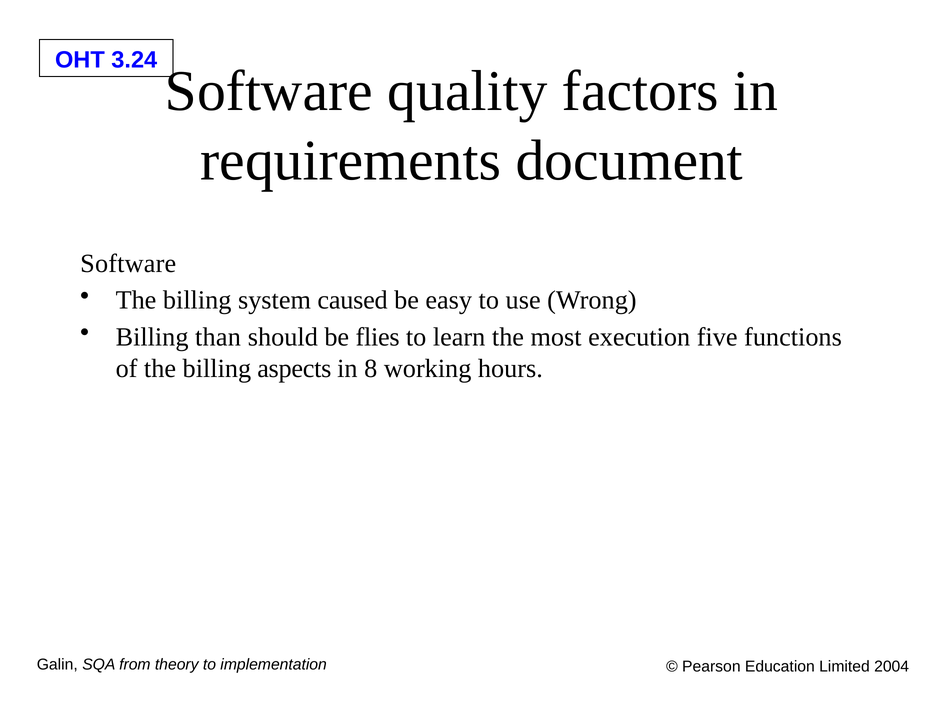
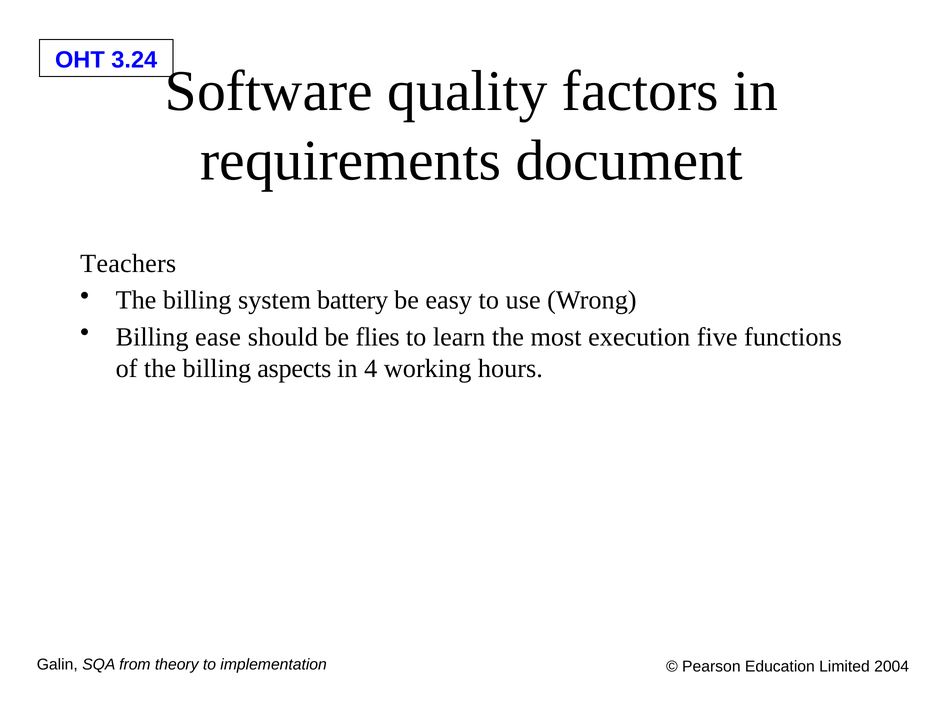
Software at (128, 264): Software -> Teachers
caused: caused -> battery
than: than -> ease
8: 8 -> 4
